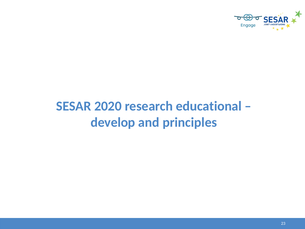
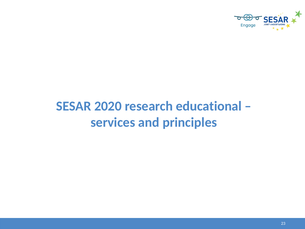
develop: develop -> services
